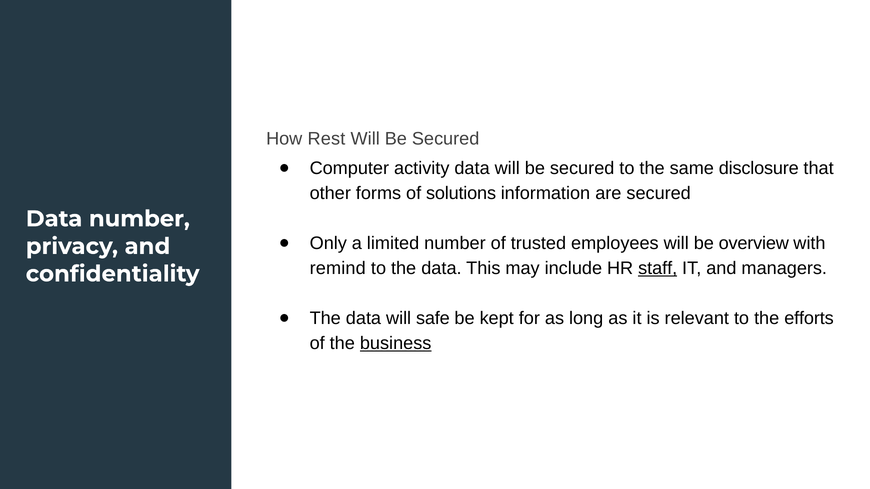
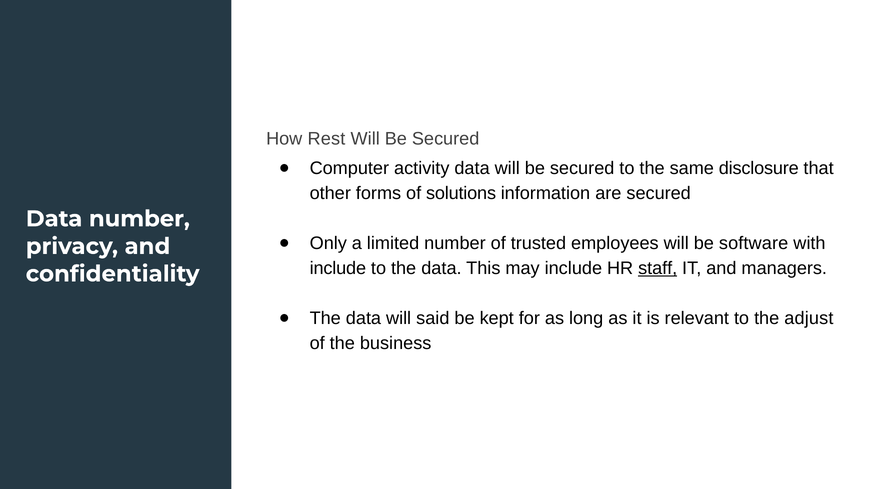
overview: overview -> software
remind at (338, 269): remind -> include
safe: safe -> said
efforts: efforts -> adjust
business underline: present -> none
